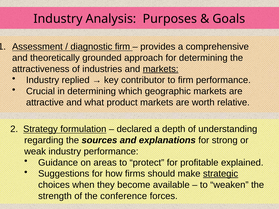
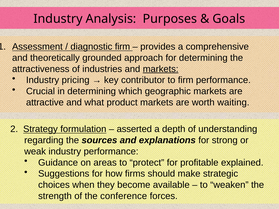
replied: replied -> pricing
relative: relative -> waiting
declared: declared -> asserted
strategic underline: present -> none
